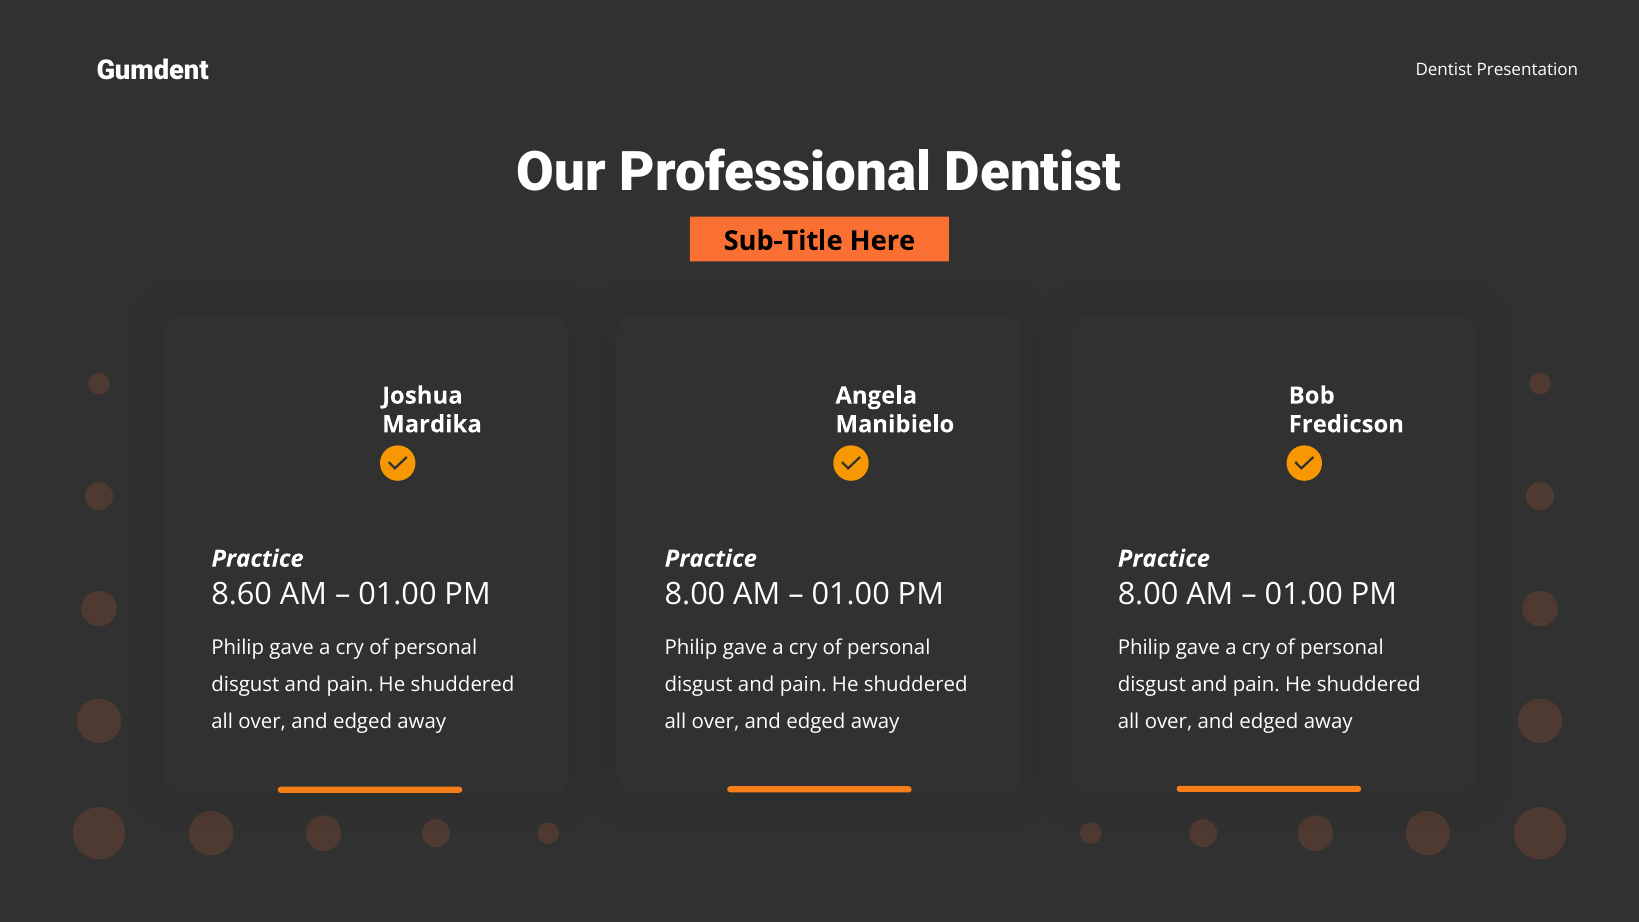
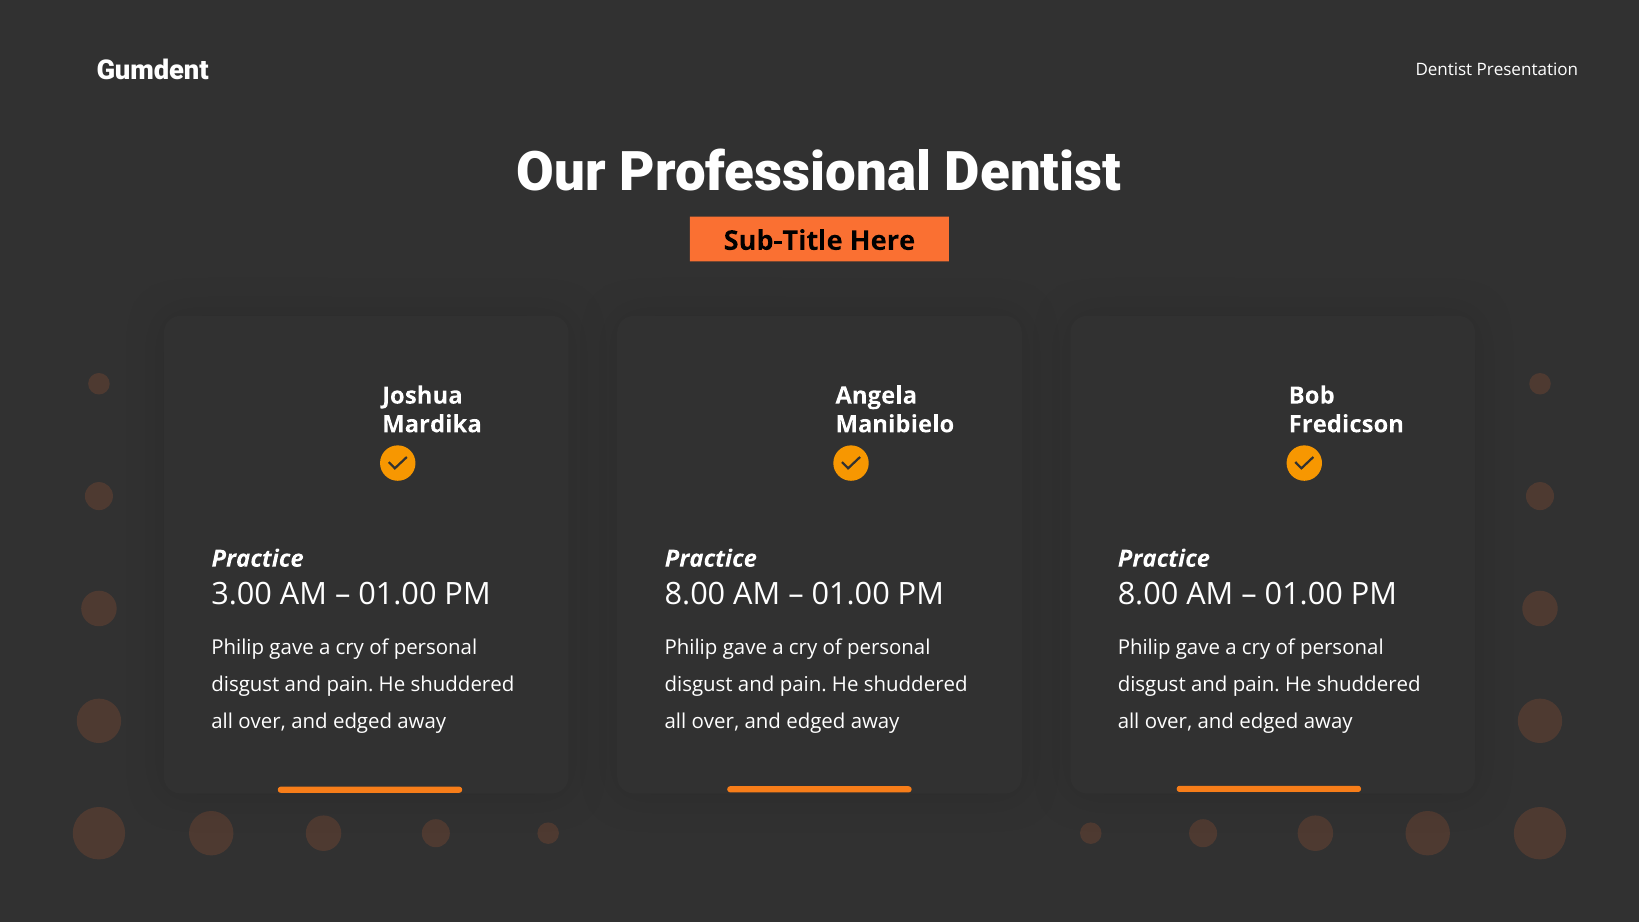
8.60: 8.60 -> 3.00
